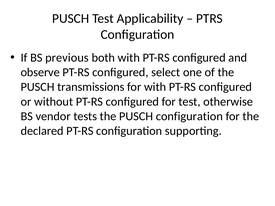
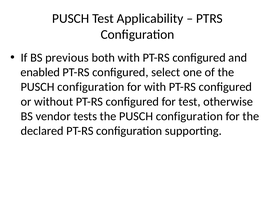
observe: observe -> enabled
transmissions at (91, 87): transmissions -> configuration
